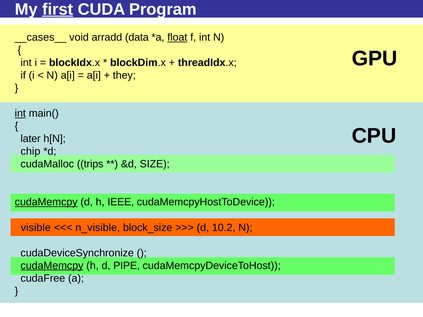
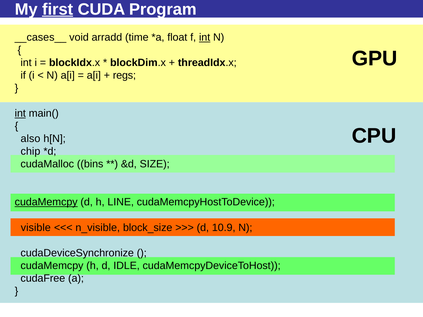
data: data -> time
float underline: present -> none
int at (205, 37) underline: none -> present
they: they -> regs
later: later -> also
trips: trips -> bins
IEEE: IEEE -> LINE
10.2: 10.2 -> 10.9
cudaMemcpy at (52, 266) underline: present -> none
PIPE: PIPE -> IDLE
